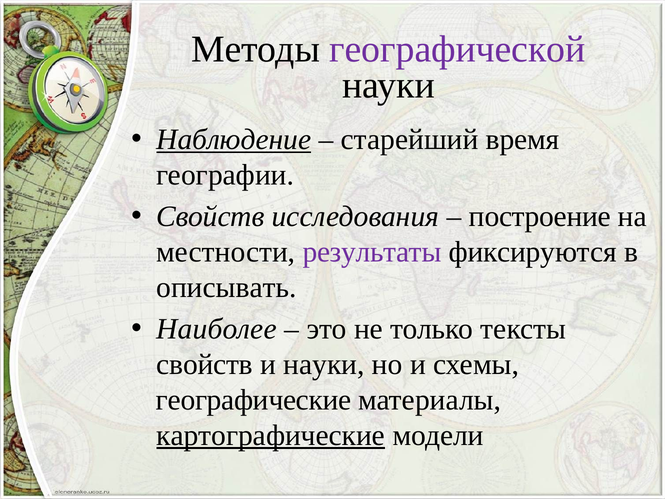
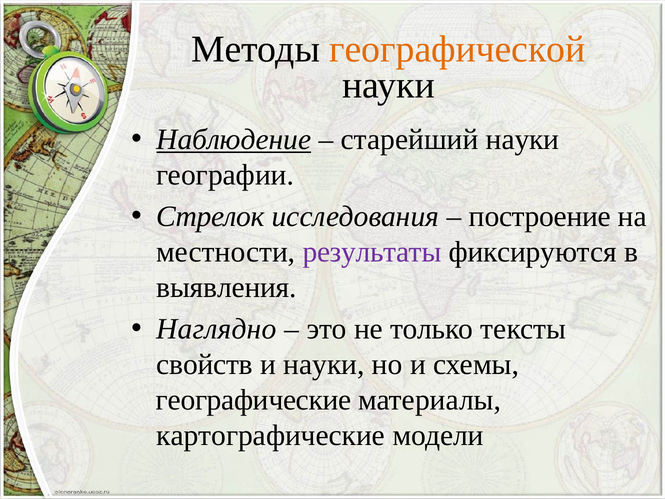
географической colour: purple -> orange
старейший время: время -> науки
Свойств at (210, 216): Свойств -> Стрелок
описывать: описывать -> выявления
Наиболее: Наиболее -> Наглядно
картографические underline: present -> none
